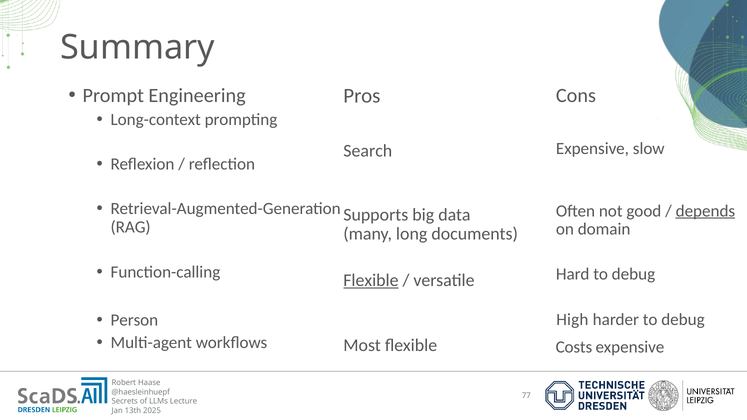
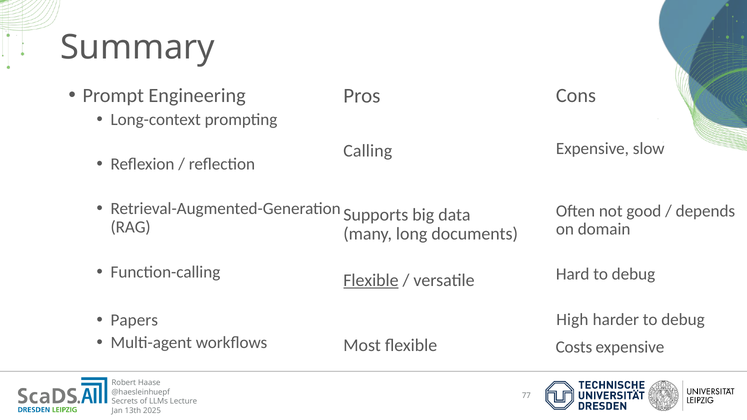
Search: Search -> Calling
depends underline: present -> none
Person: Person -> Papers
